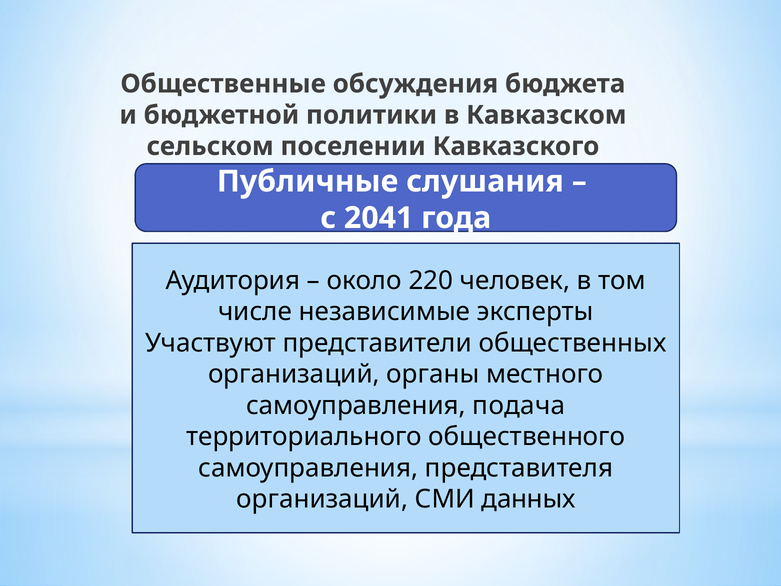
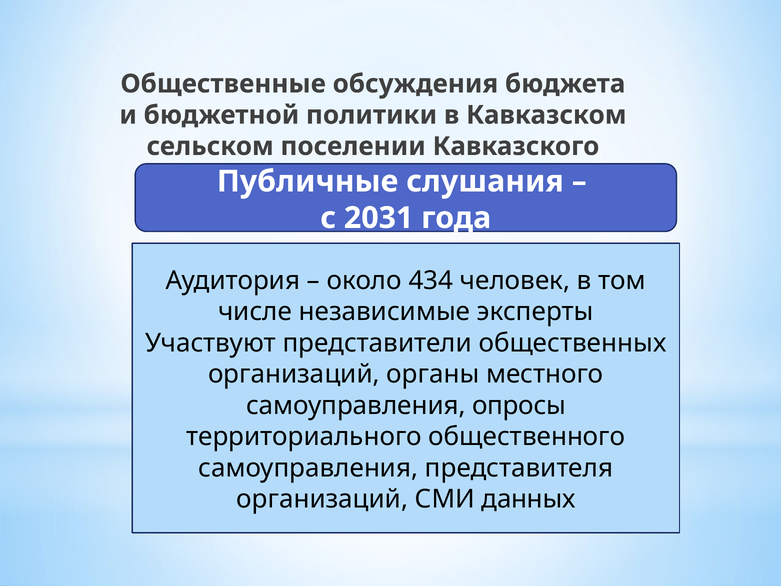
2041: 2041 -> 2031
220: 220 -> 434
подача: подача -> опросы
